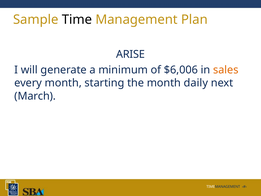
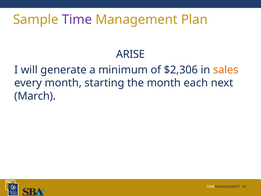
Time colour: black -> purple
$6,006: $6,006 -> $2,306
daily: daily -> each
